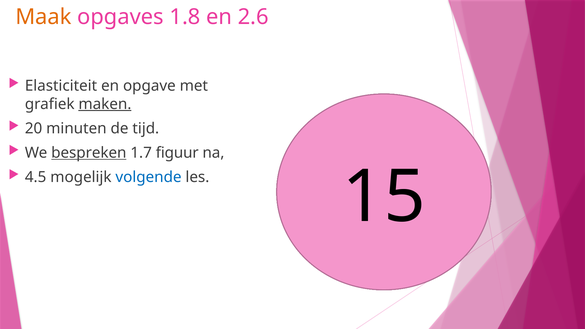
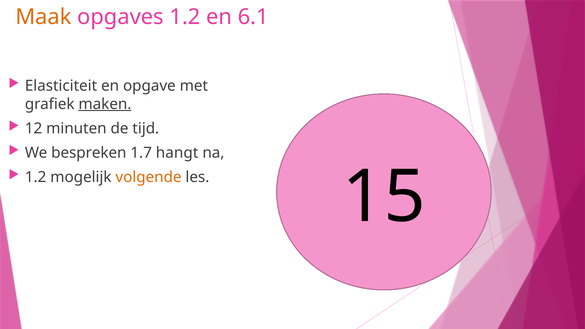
opgaves 1.8: 1.8 -> 1.2
2.6: 2.6 -> 6.1
20 at (34, 128): 20 -> 12
bespreken underline: present -> none
figuur: figuur -> hangt
4.5 at (36, 177): 4.5 -> 1.2
volgende colour: blue -> orange
